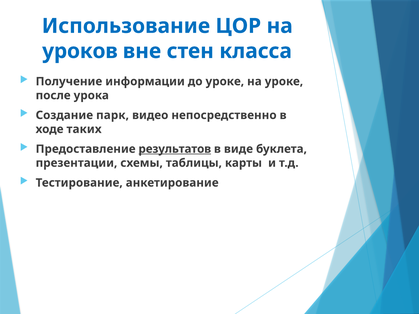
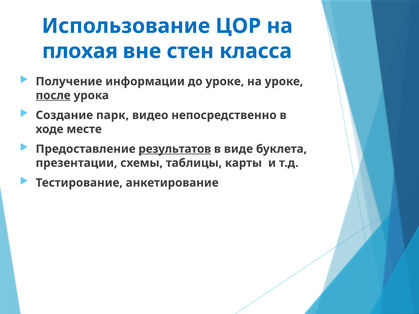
уроков: уроков -> плохая
после underline: none -> present
таких: таких -> месте
